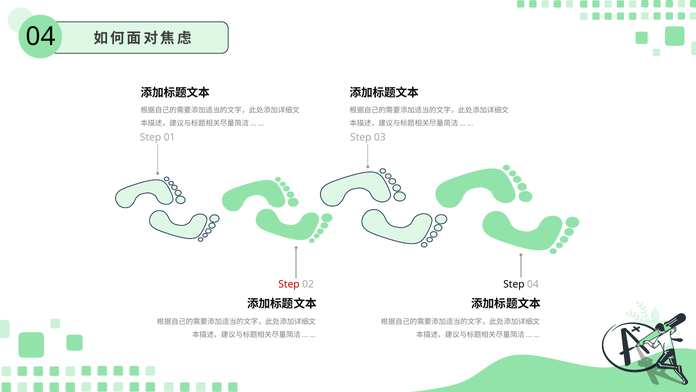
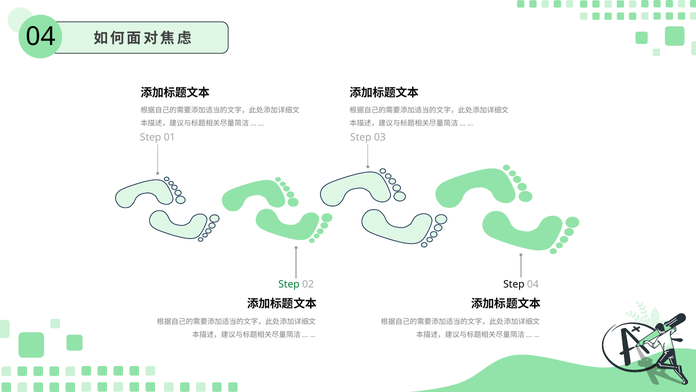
Step at (289, 284) colour: red -> green
